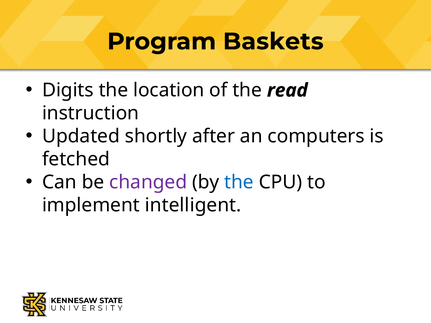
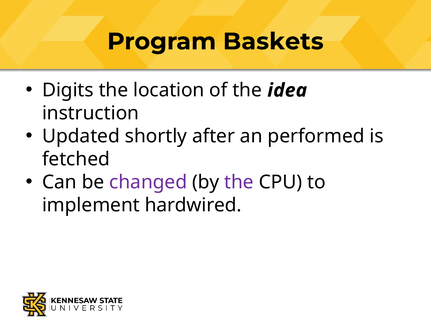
read: read -> idea
computers: computers -> performed
the at (239, 182) colour: blue -> purple
intelligent: intelligent -> hardwired
